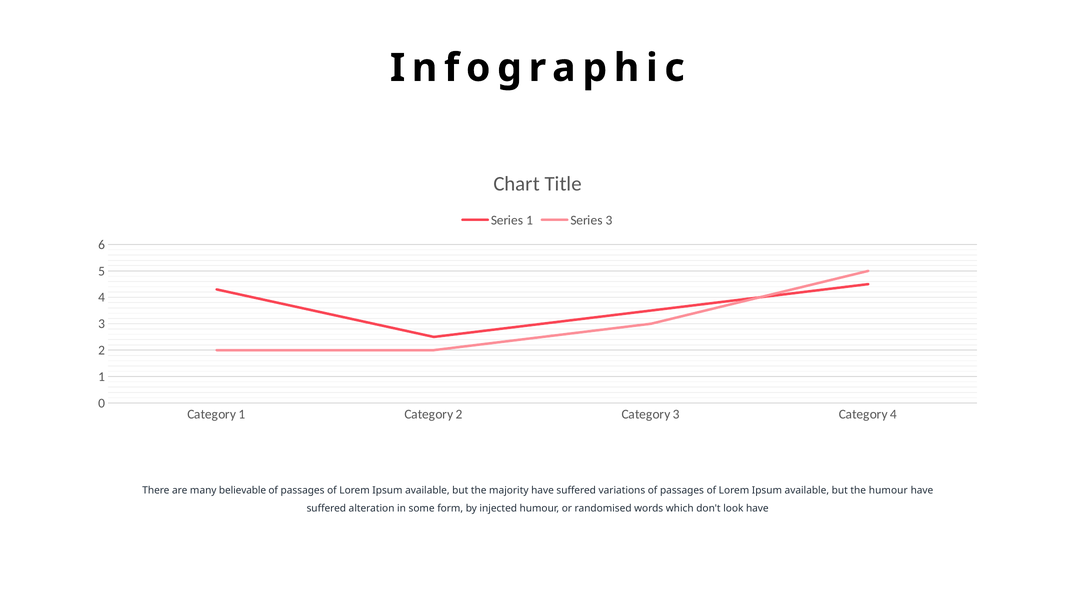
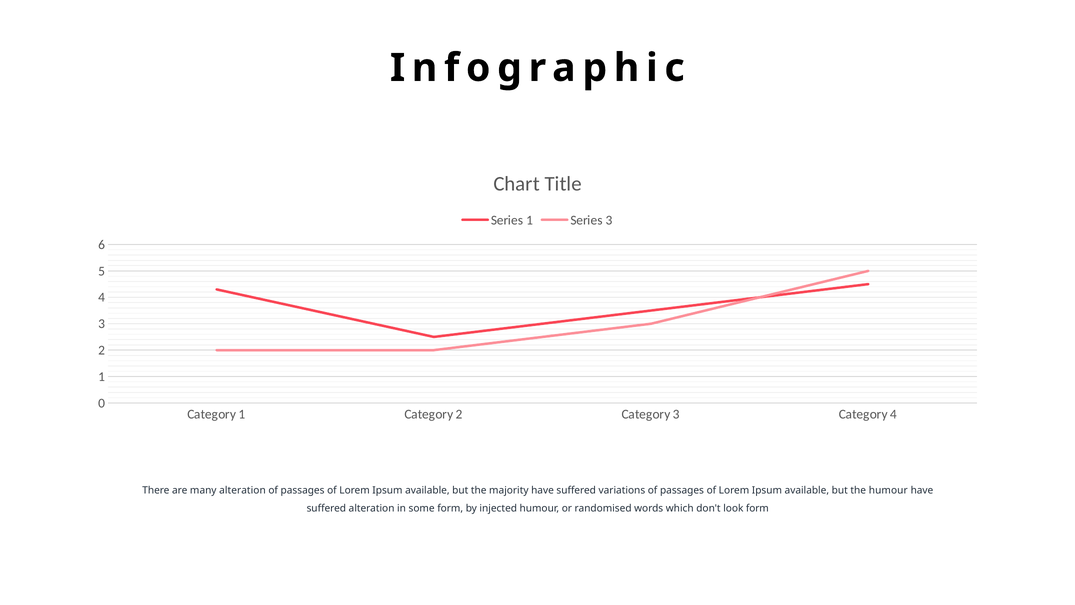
many believable: believable -> alteration
look have: have -> form
